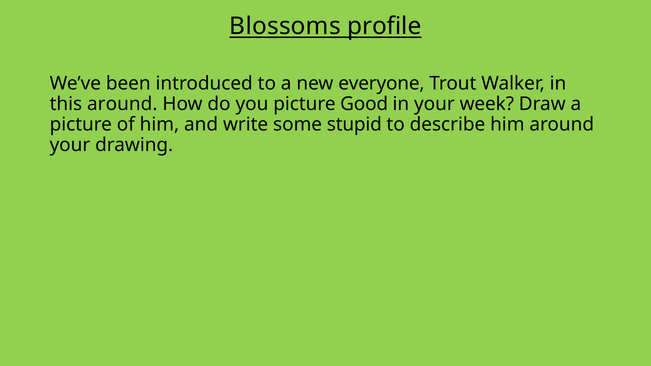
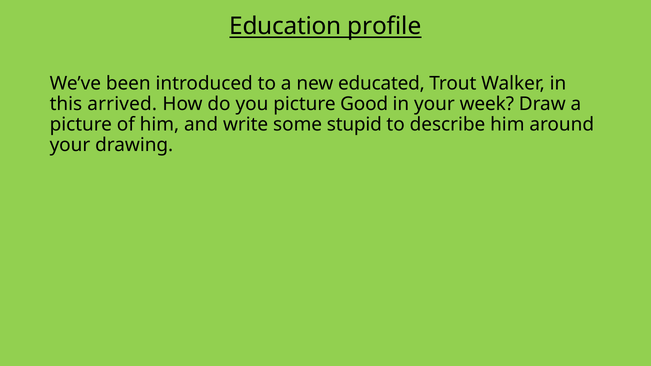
Blossoms: Blossoms -> Education
everyone: everyone -> educated
this around: around -> arrived
